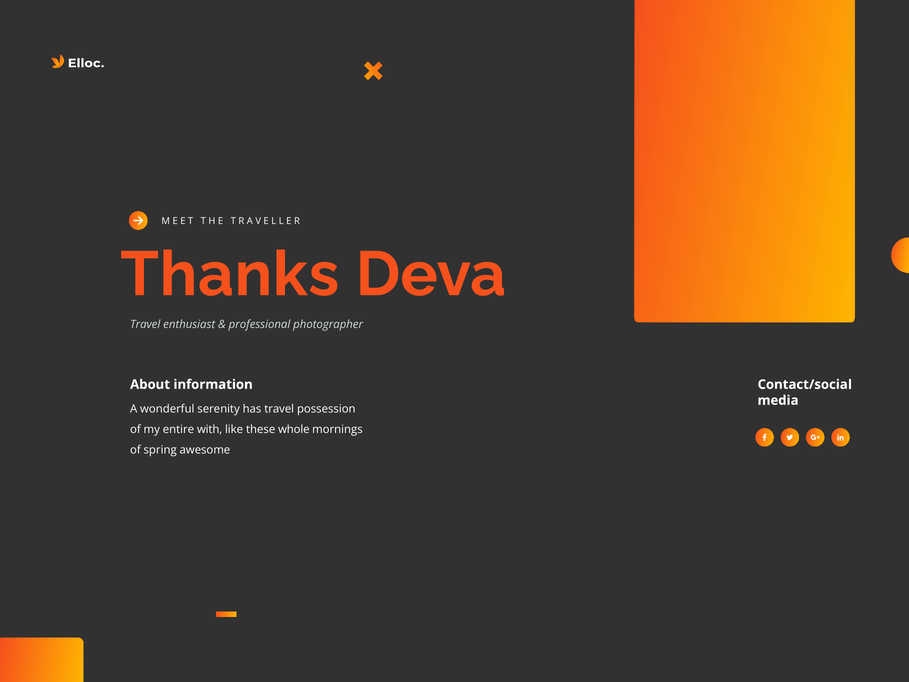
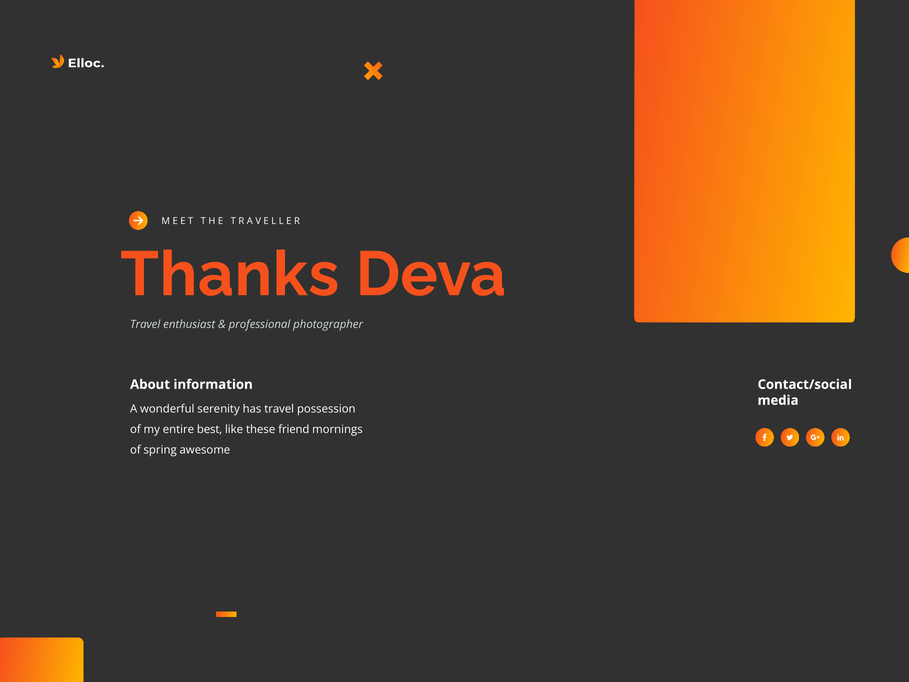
with: with -> best
whole: whole -> friend
